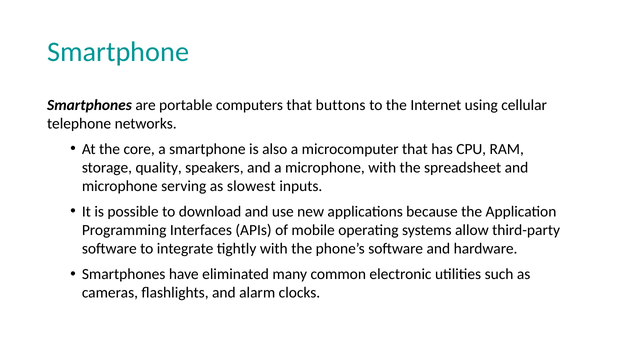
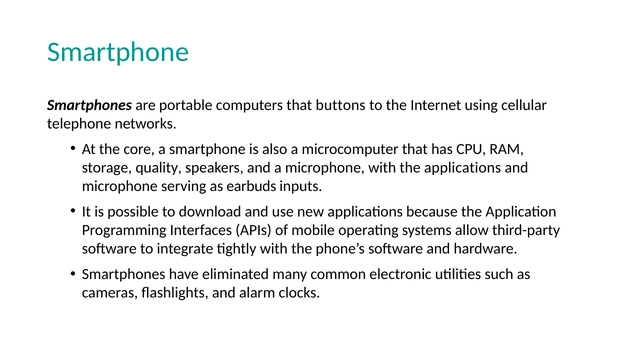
the spreadsheet: spreadsheet -> applications
slowest: slowest -> earbuds
